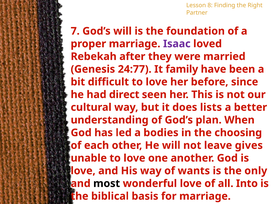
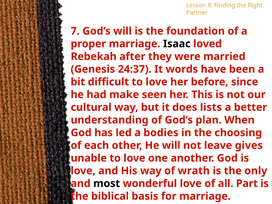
Isaac colour: purple -> black
24:77: 24:77 -> 24:37
family: family -> words
direct: direct -> make
wants: wants -> wrath
Into: Into -> Part
